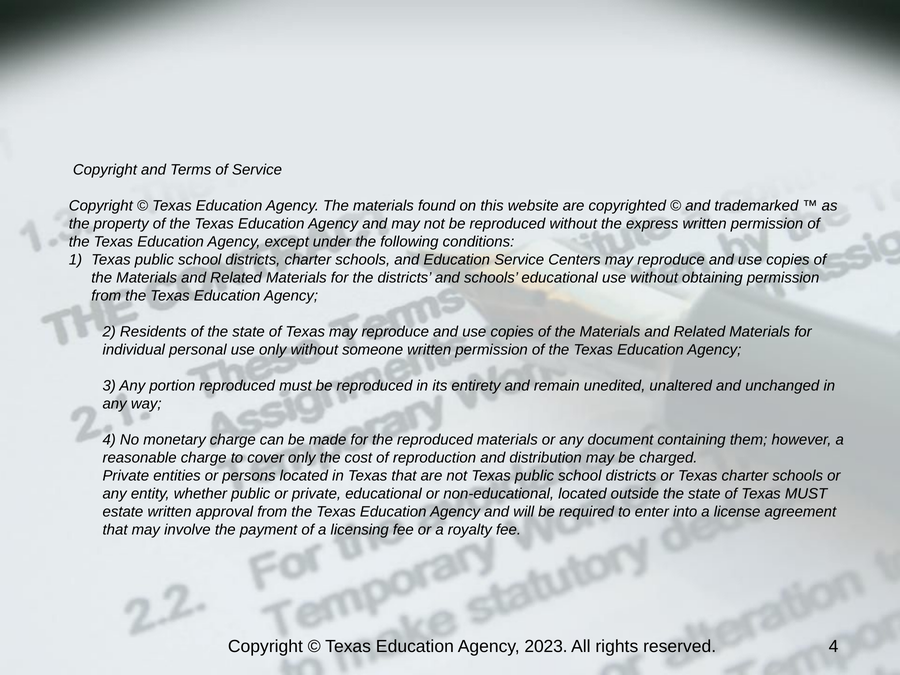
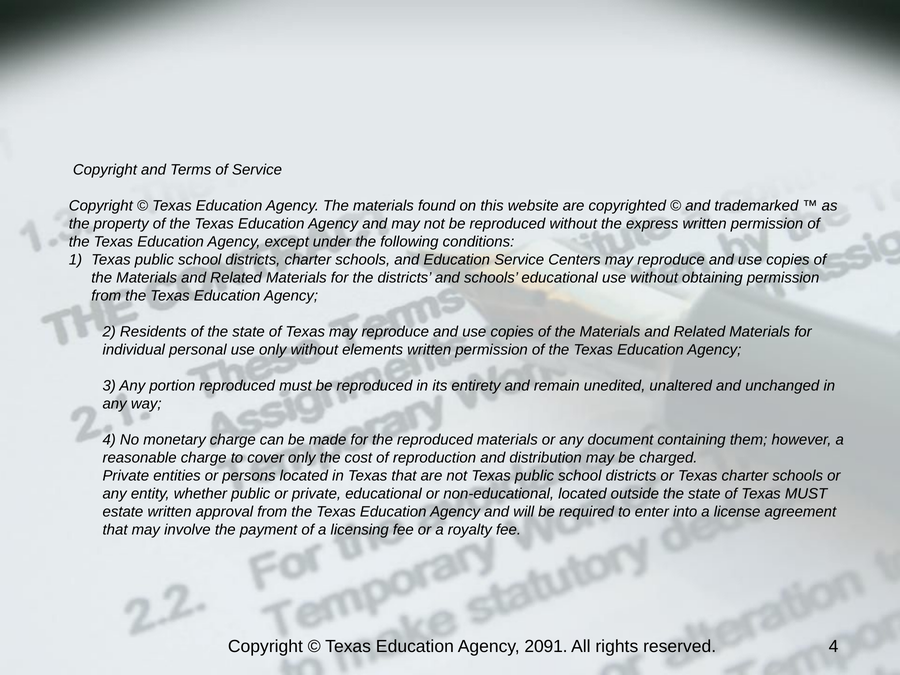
someone: someone -> elements
2023: 2023 -> 2091
